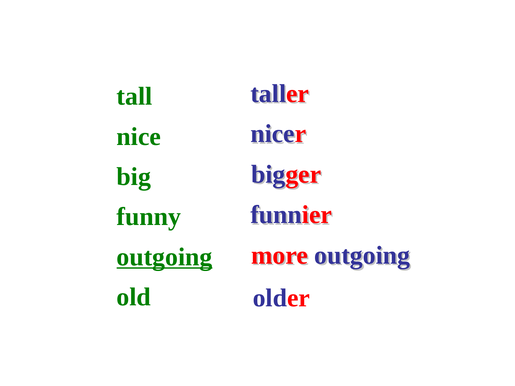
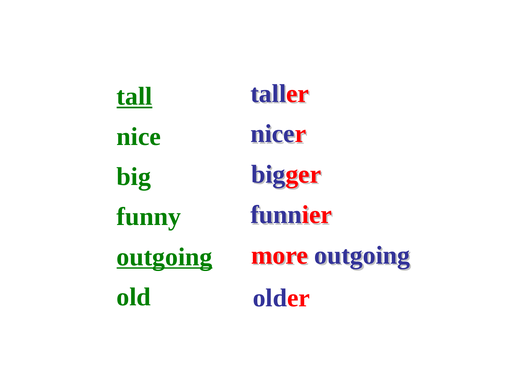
tall underline: none -> present
